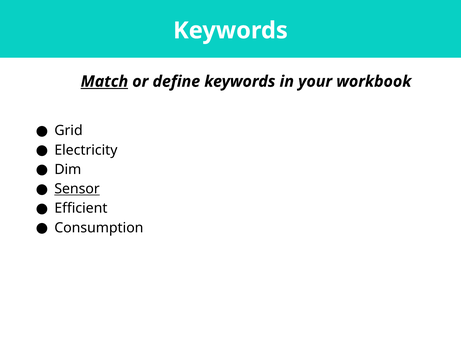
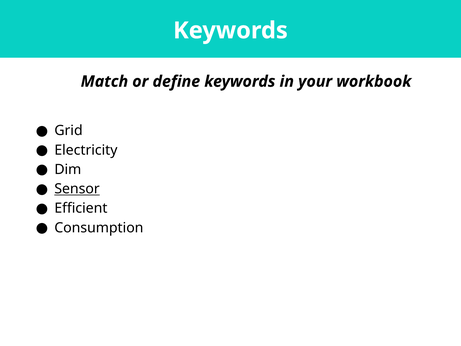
Match underline: present -> none
